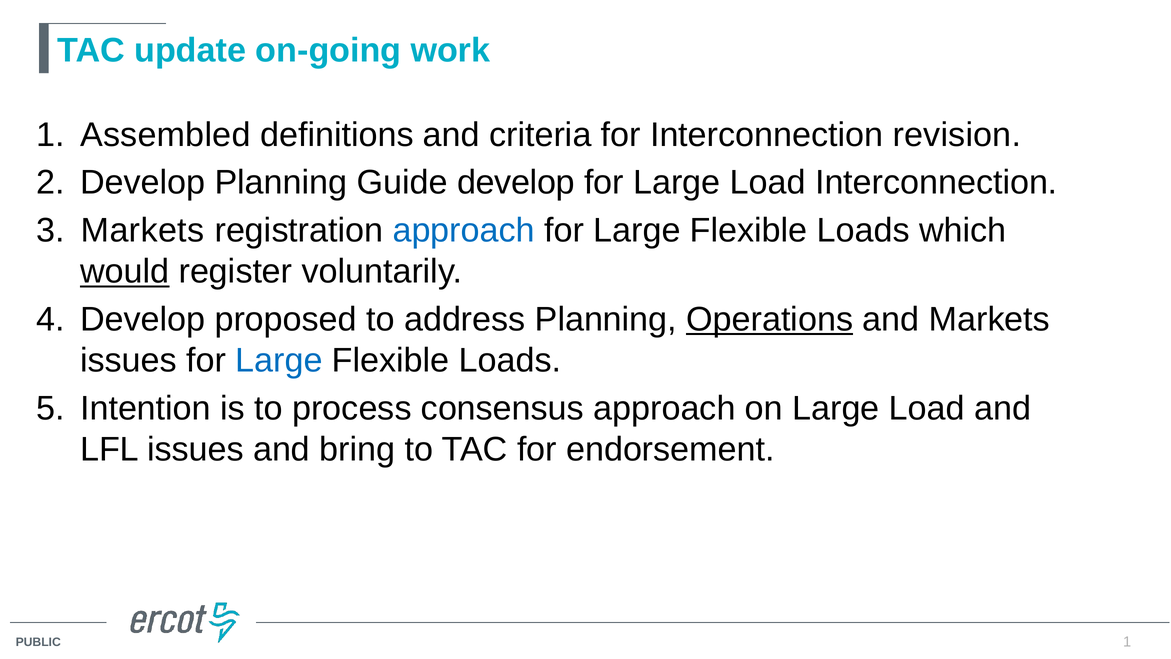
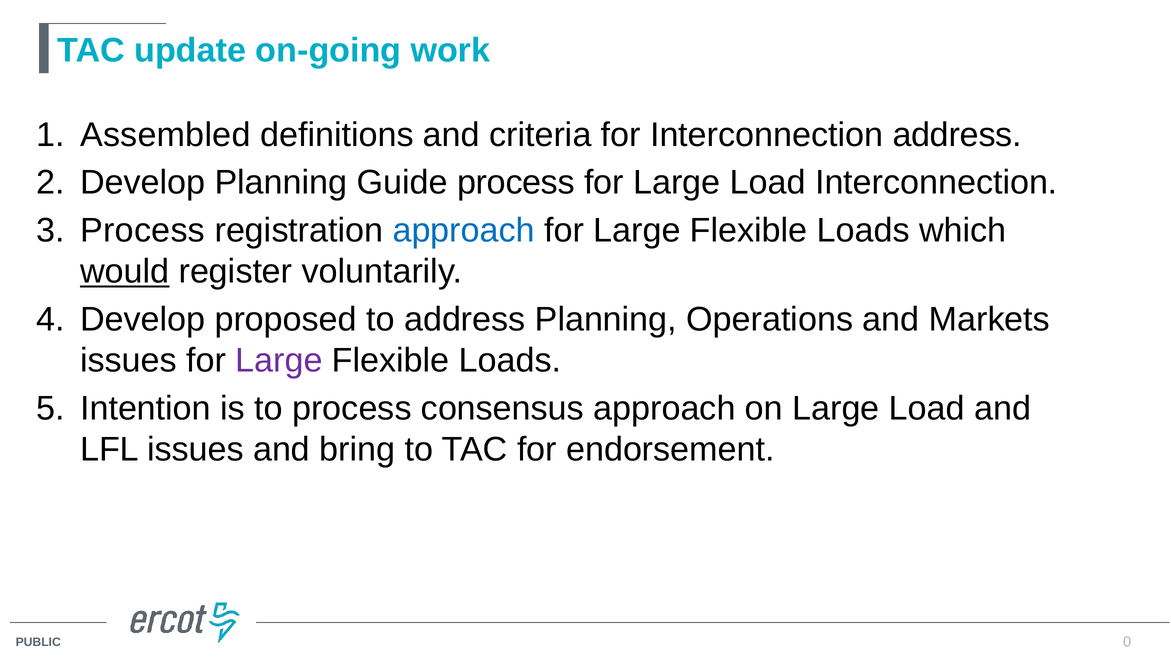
Interconnection revision: revision -> address
Guide develop: develop -> process
3 Markets: Markets -> Process
Operations underline: present -> none
Large at (279, 360) colour: blue -> purple
1 at (1127, 642): 1 -> 0
